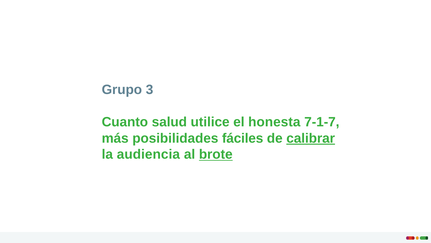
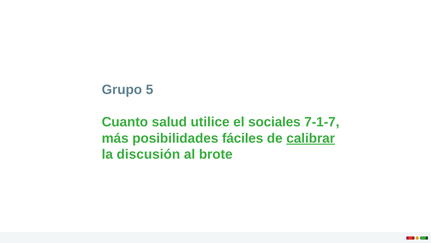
3: 3 -> 5
honesta: honesta -> sociales
audiencia: audiencia -> discusión
brote underline: present -> none
